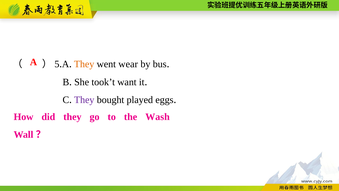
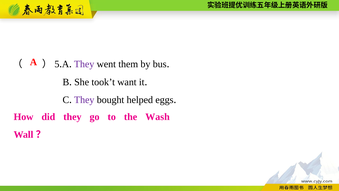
They at (84, 64) colour: orange -> purple
wear: wear -> them
played: played -> helped
